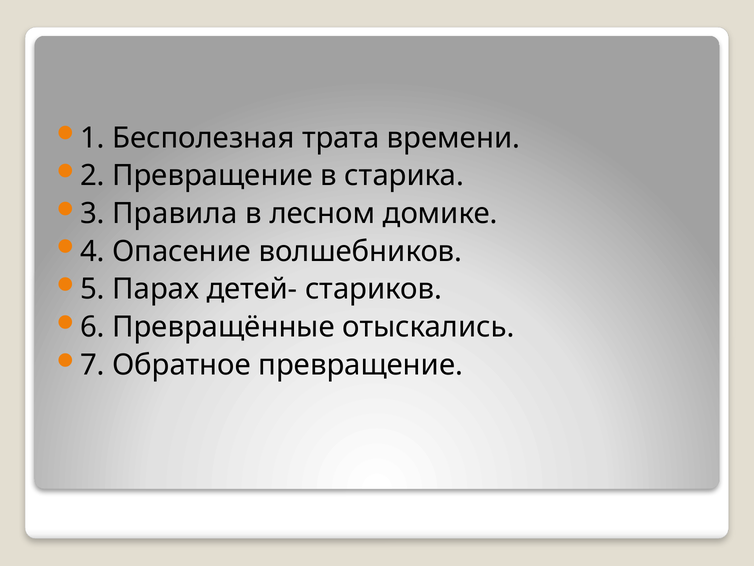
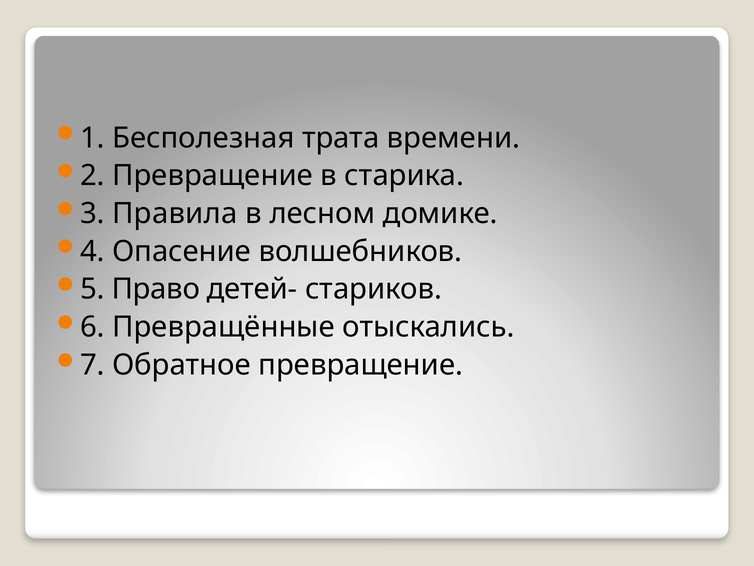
Парах: Парах -> Право
